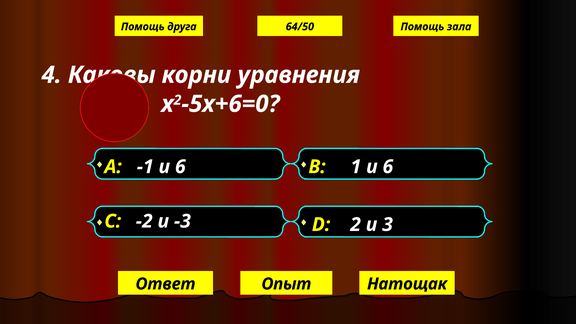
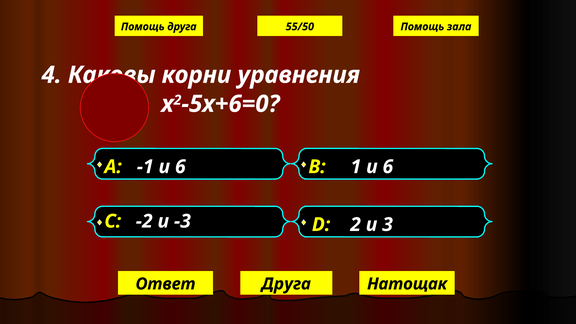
64/50: 64/50 -> 55/50
Ответ Опыт: Опыт -> Друга
